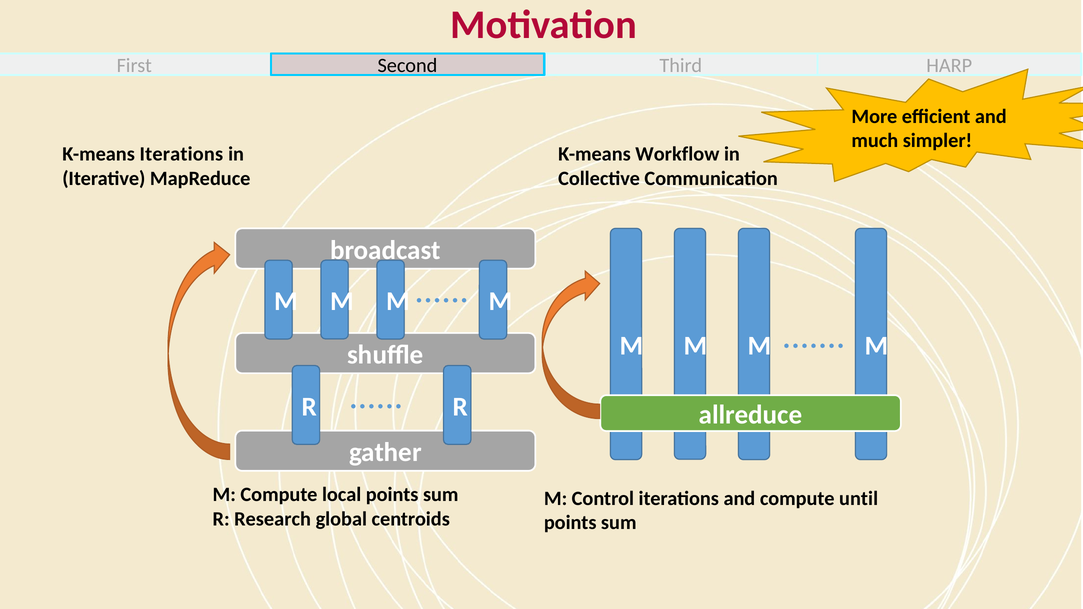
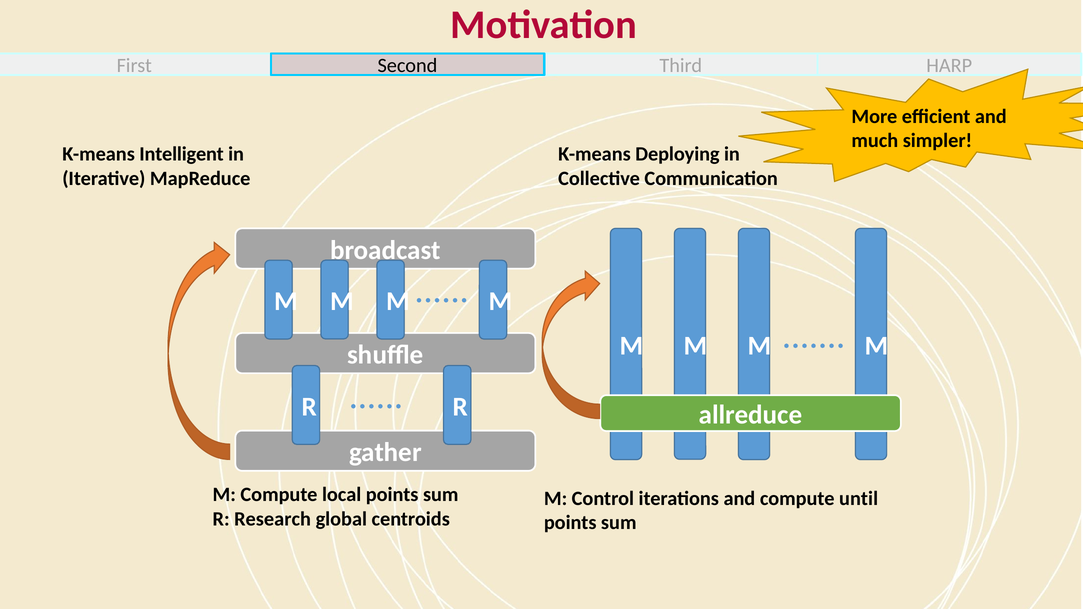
K-means Iterations: Iterations -> Intelligent
Workflow: Workflow -> Deploying
